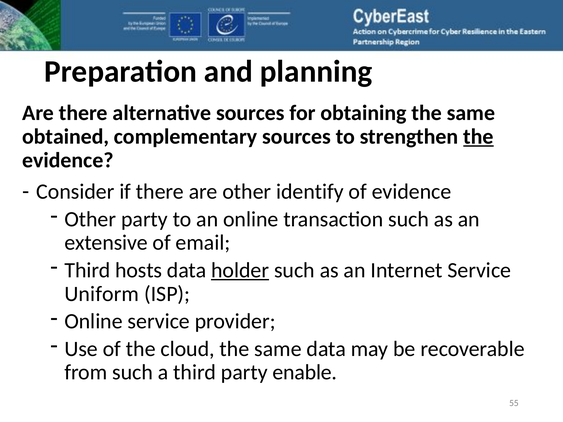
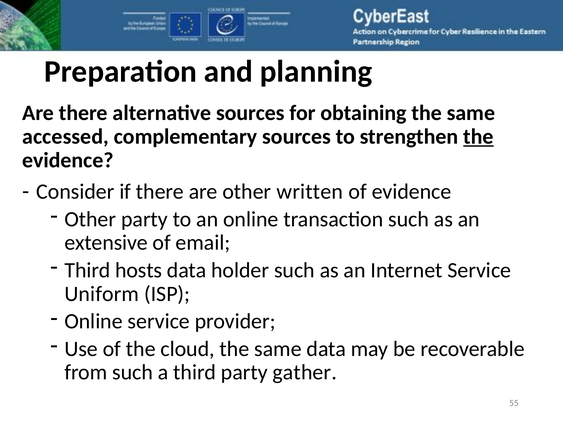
obtained: obtained -> accessed
identify: identify -> written
holder underline: present -> none
enable: enable -> gather
